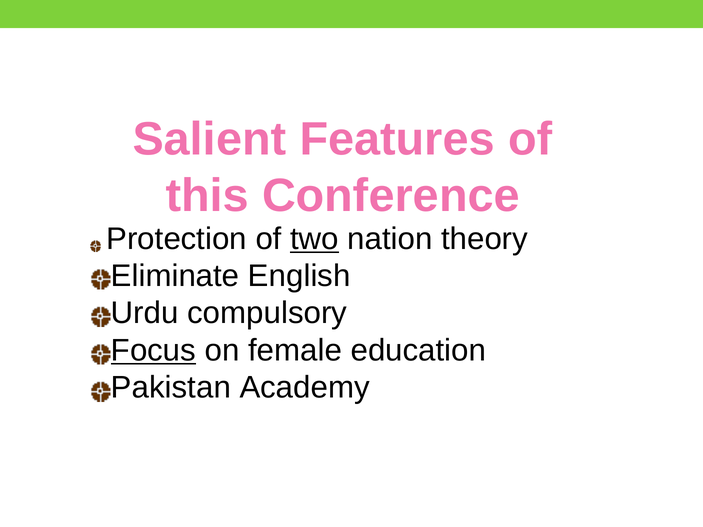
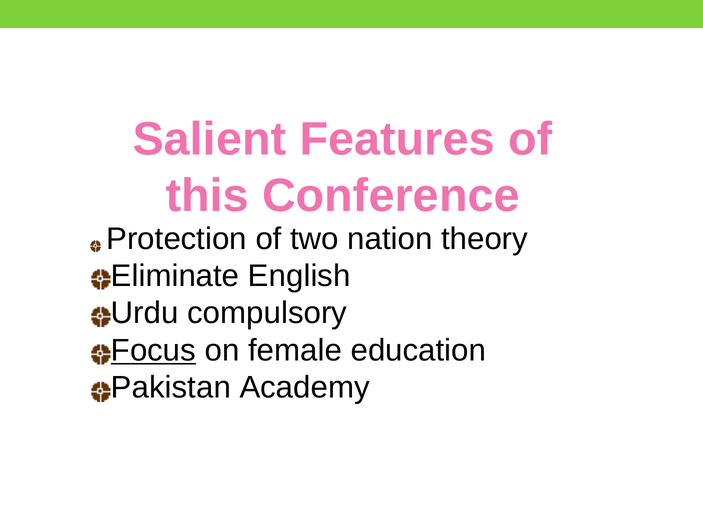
two underline: present -> none
